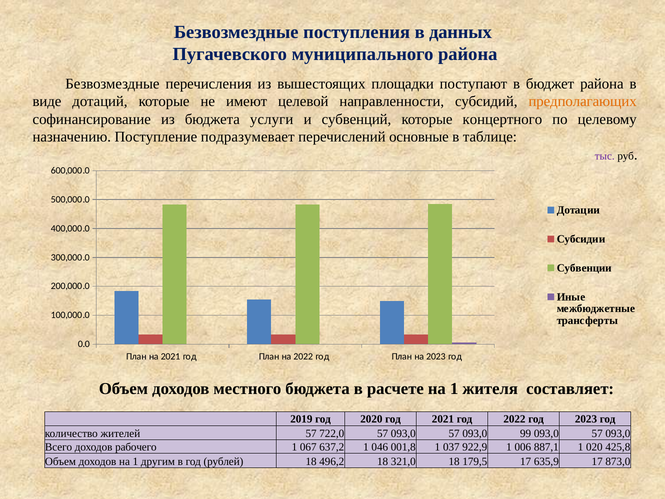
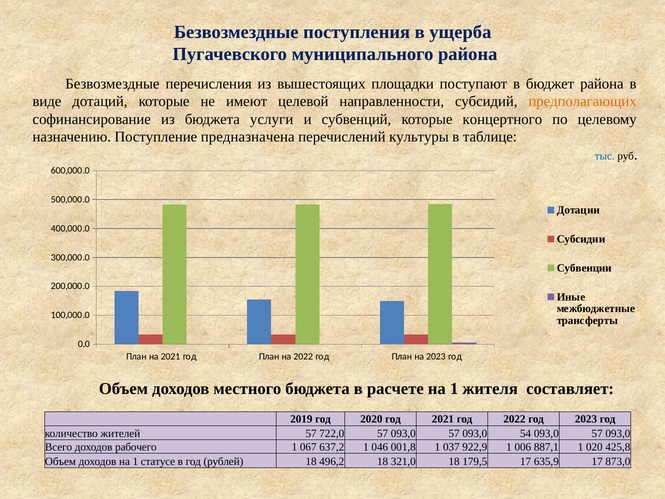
данных: данных -> ущерба
подразумевает: подразумевает -> предназначена
основные: основные -> культуры
тыс colour: purple -> blue
99: 99 -> 54
другим: другим -> статусе
